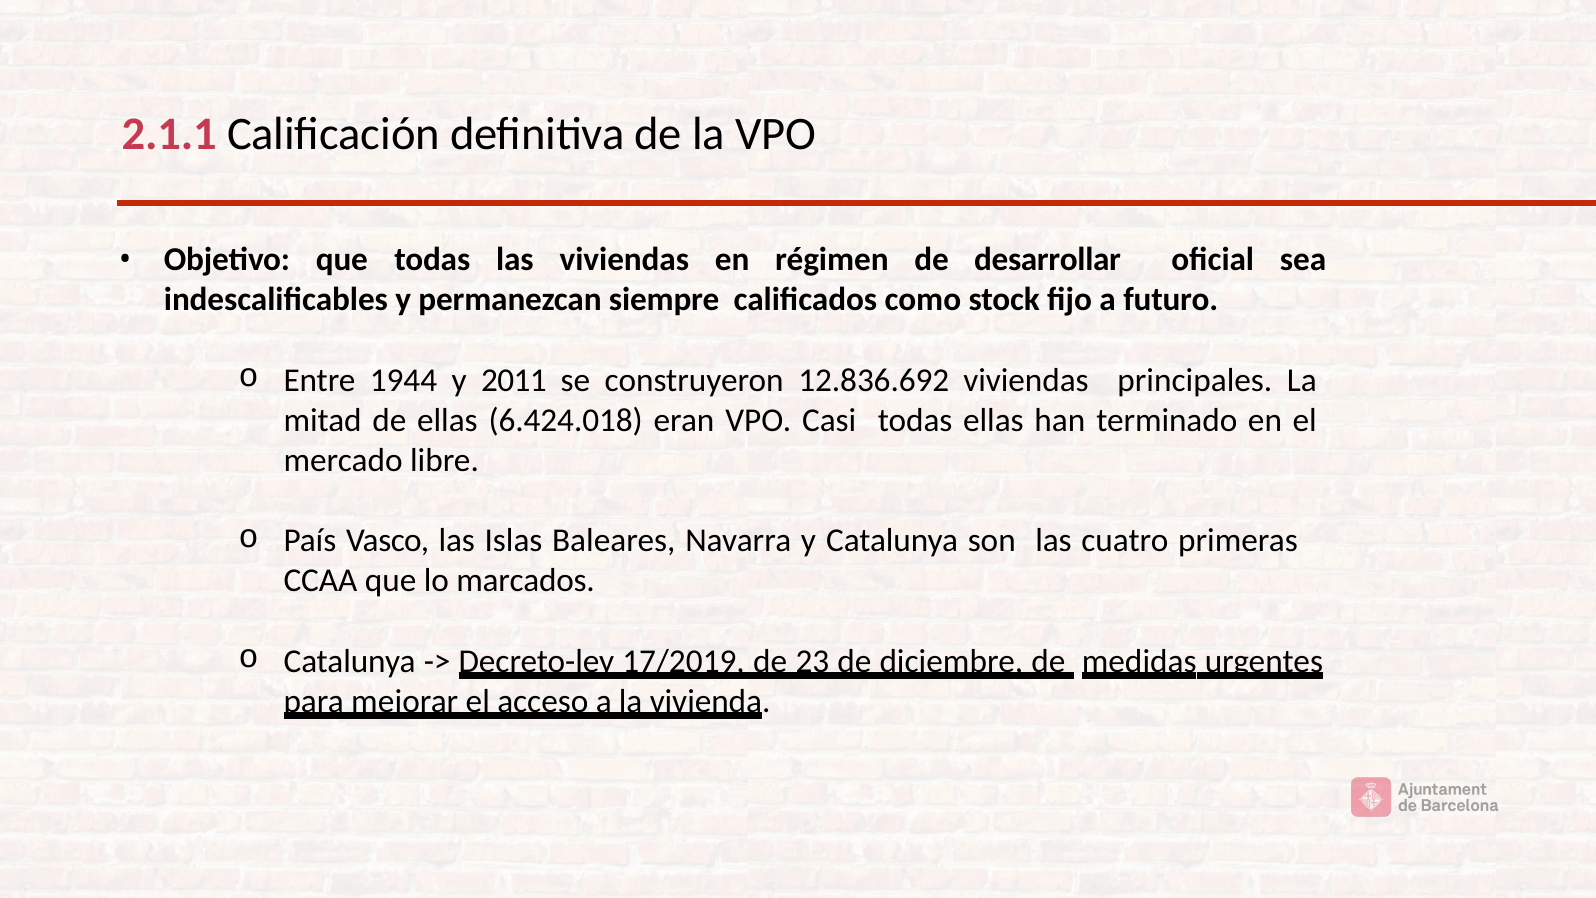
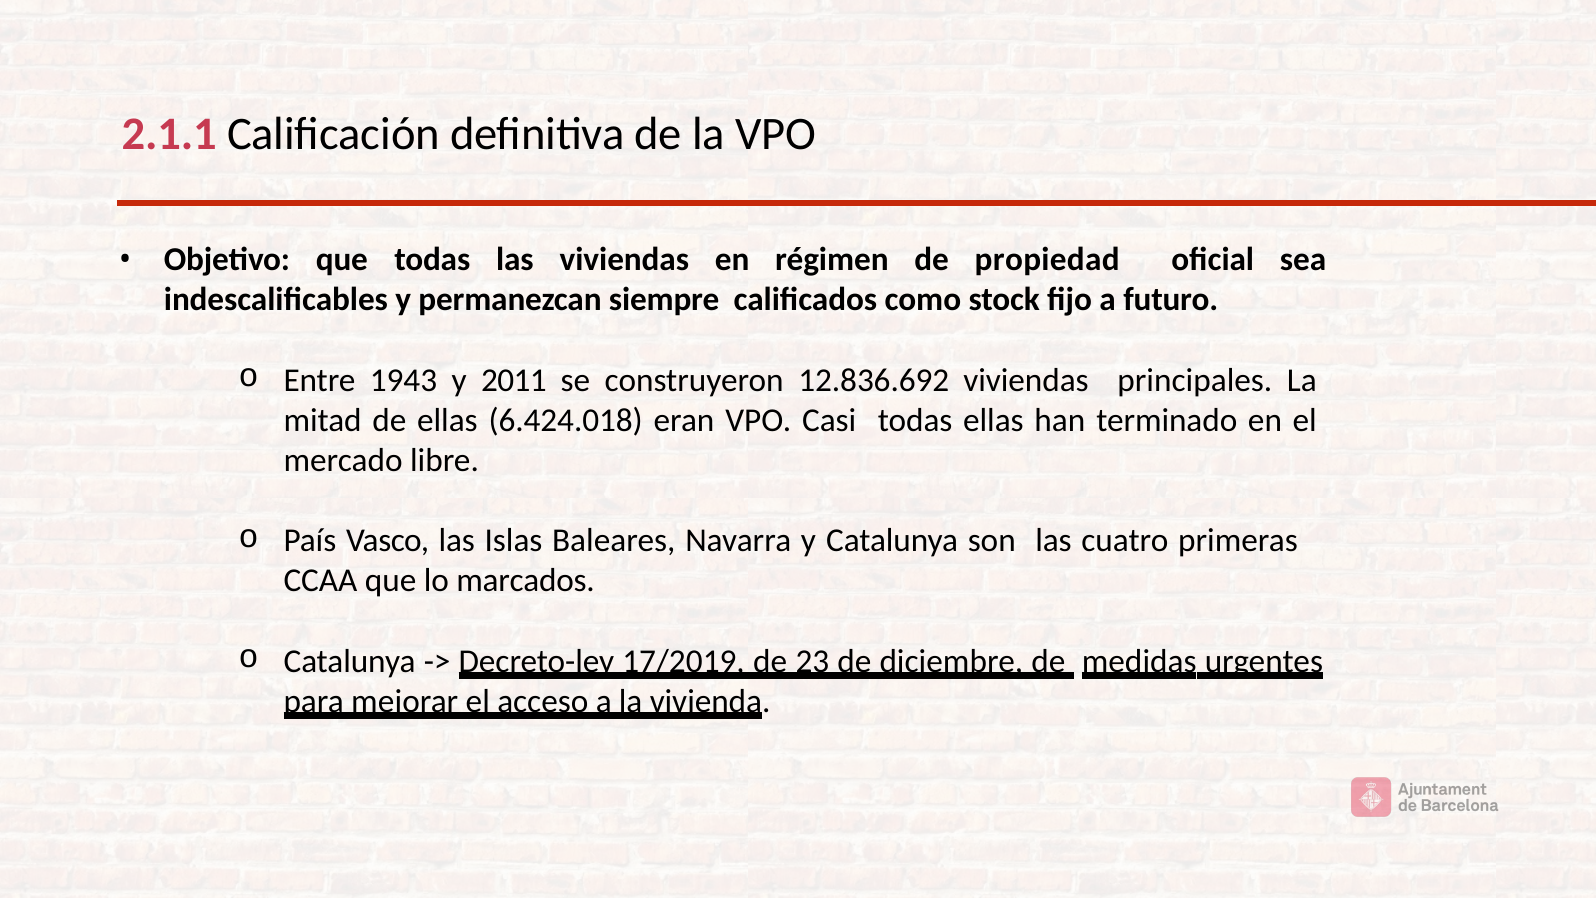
desarrollar: desarrollar -> propiedad
1944: 1944 -> 1943
